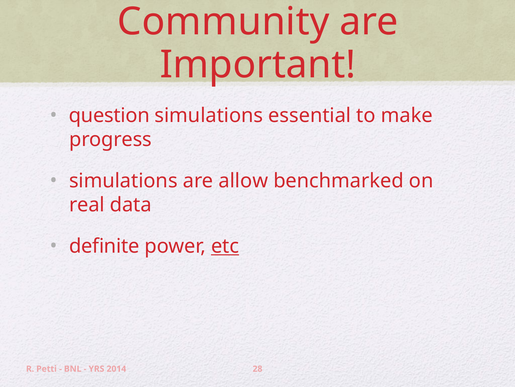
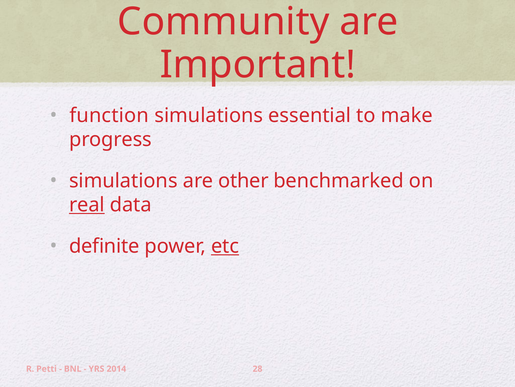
question: question -> function
allow: allow -> other
real underline: none -> present
